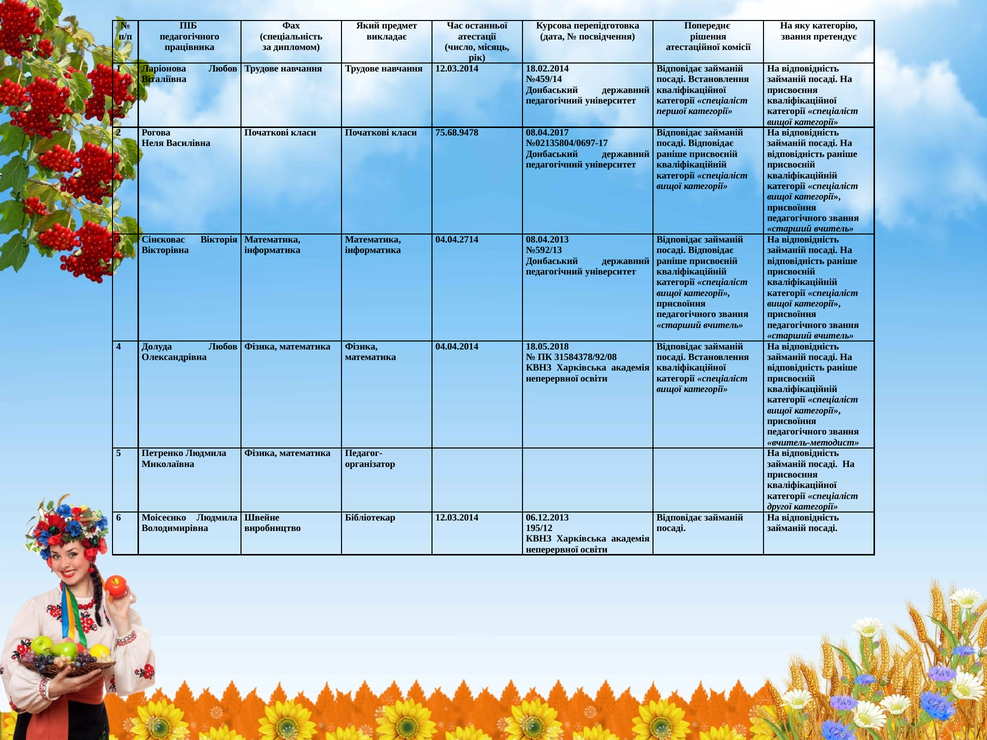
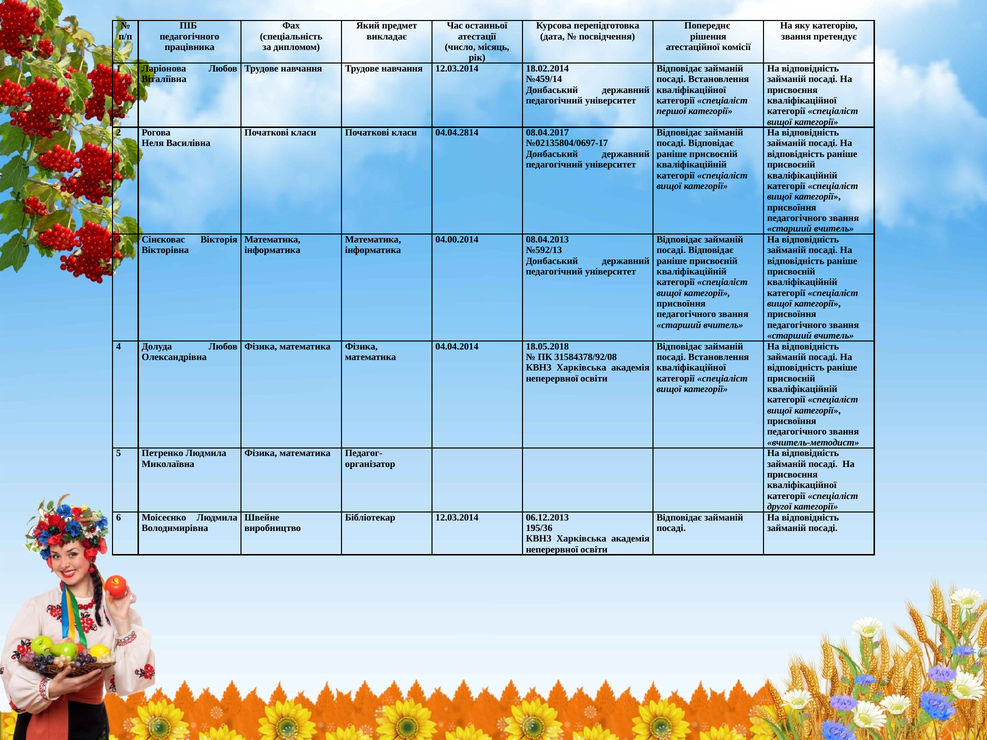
75.68.9478: 75.68.9478 -> 04.04.2814
04.04.2714: 04.04.2714 -> 04.00.2014
195/12: 195/12 -> 195/36
